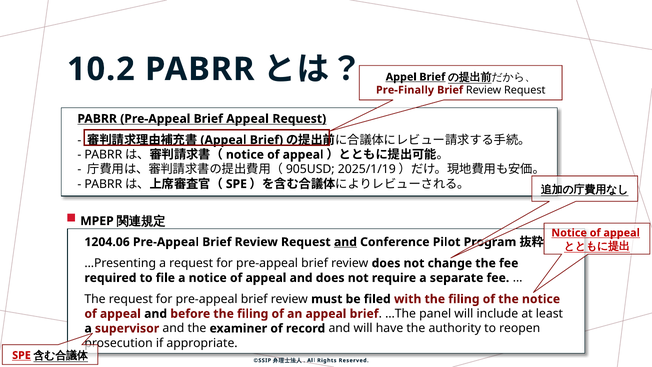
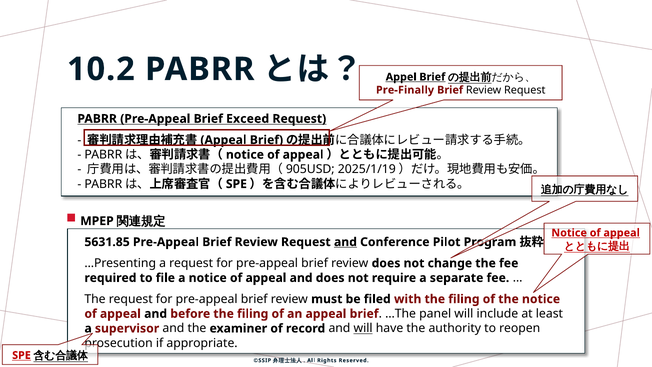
Brief Appeal: Appeal -> Exceed
1204.06: 1204.06 -> 5631.85
will at (363, 328) underline: none -> present
